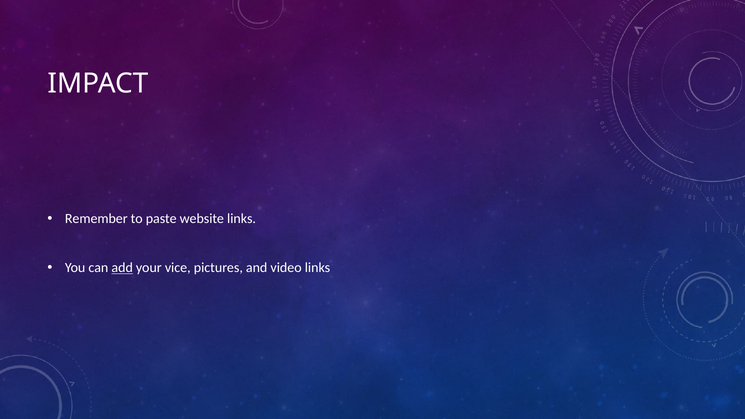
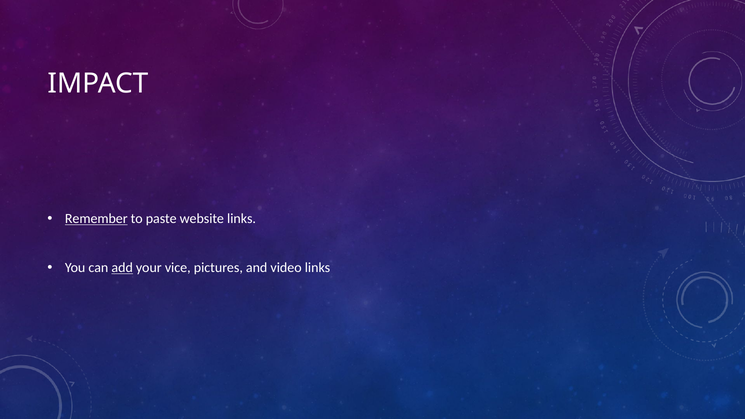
Remember underline: none -> present
